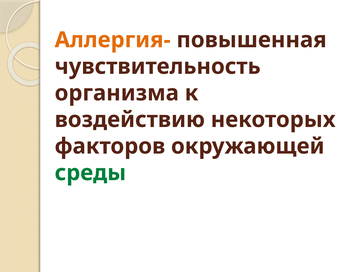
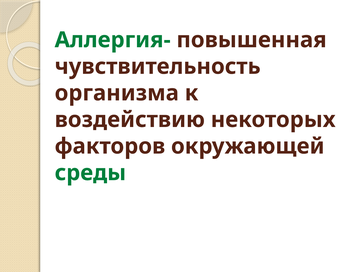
Аллергия- colour: orange -> green
